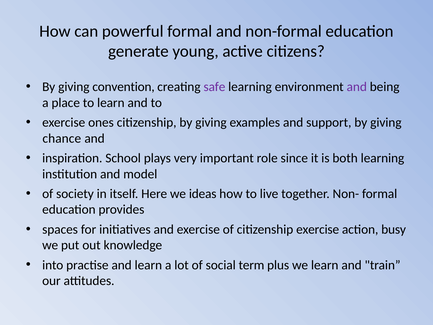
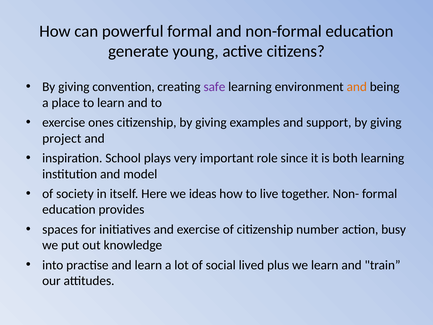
and at (357, 87) colour: purple -> orange
chance: chance -> project
citizenship exercise: exercise -> number
term: term -> lived
